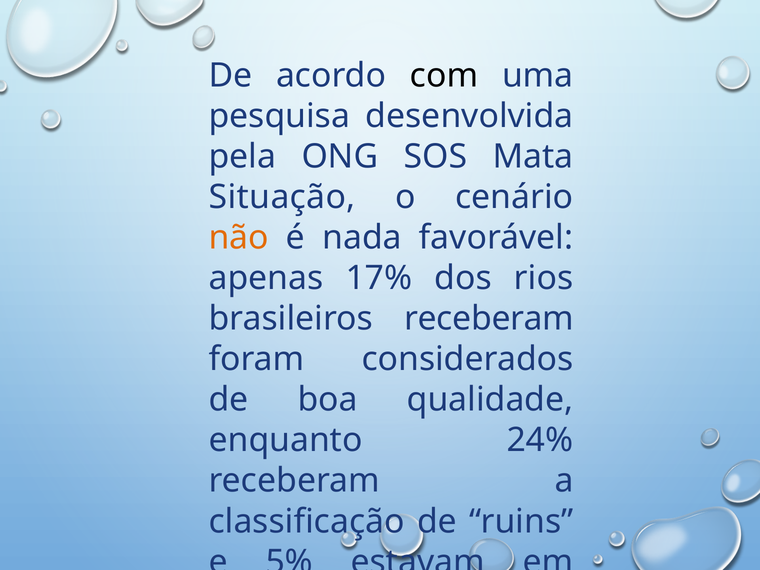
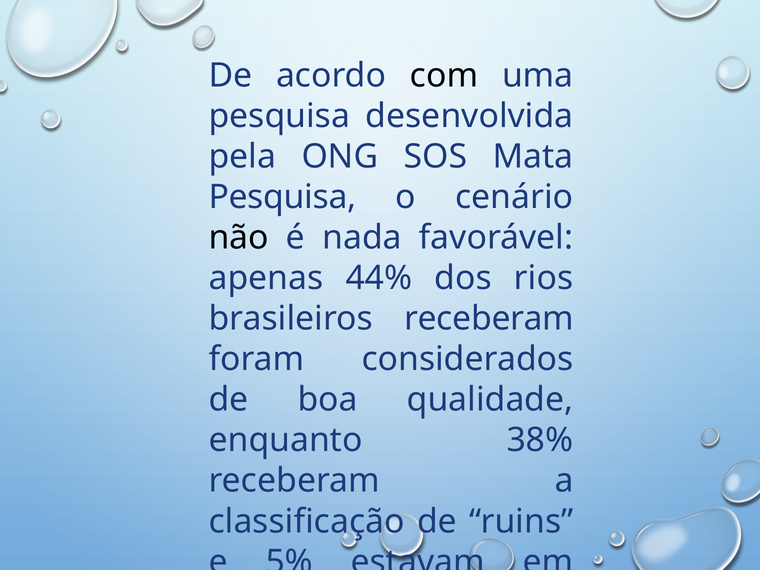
Situação at (282, 197): Situação -> Pesquisa
não colour: orange -> black
17%: 17% -> 44%
24%: 24% -> 38%
